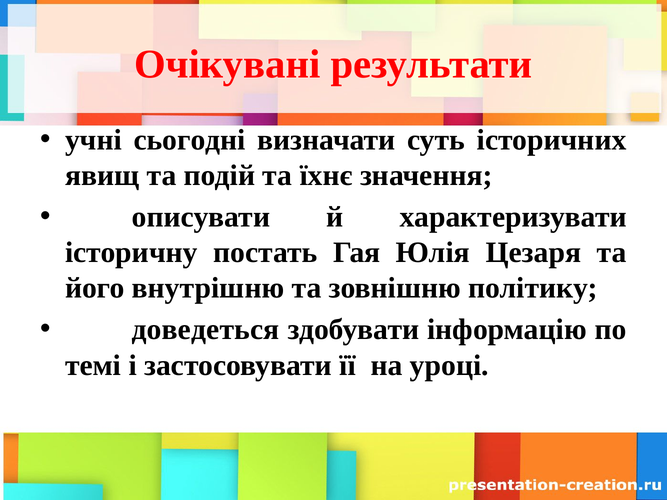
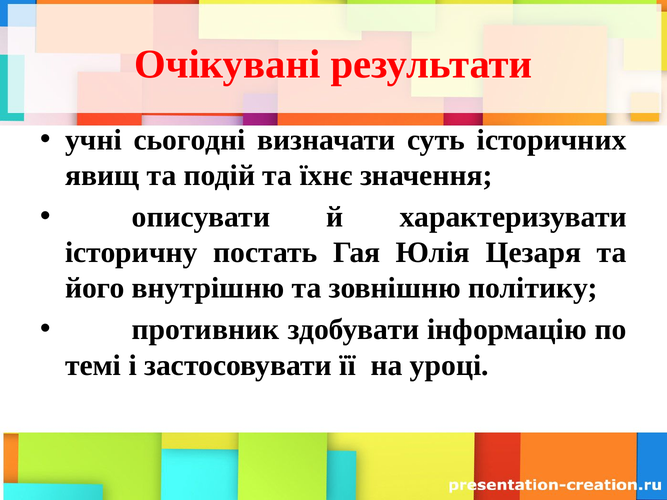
доведеться: доведеться -> противник
